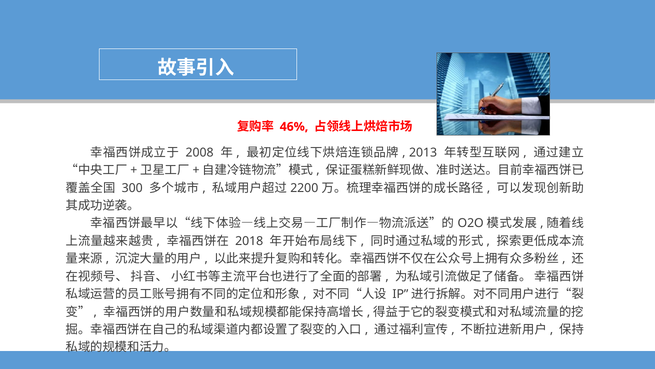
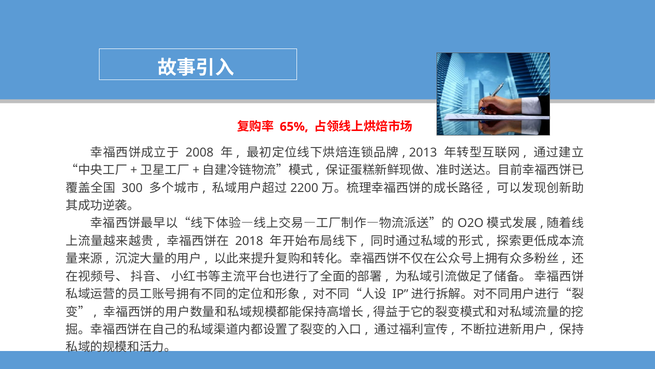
46%: 46% -> 65%
